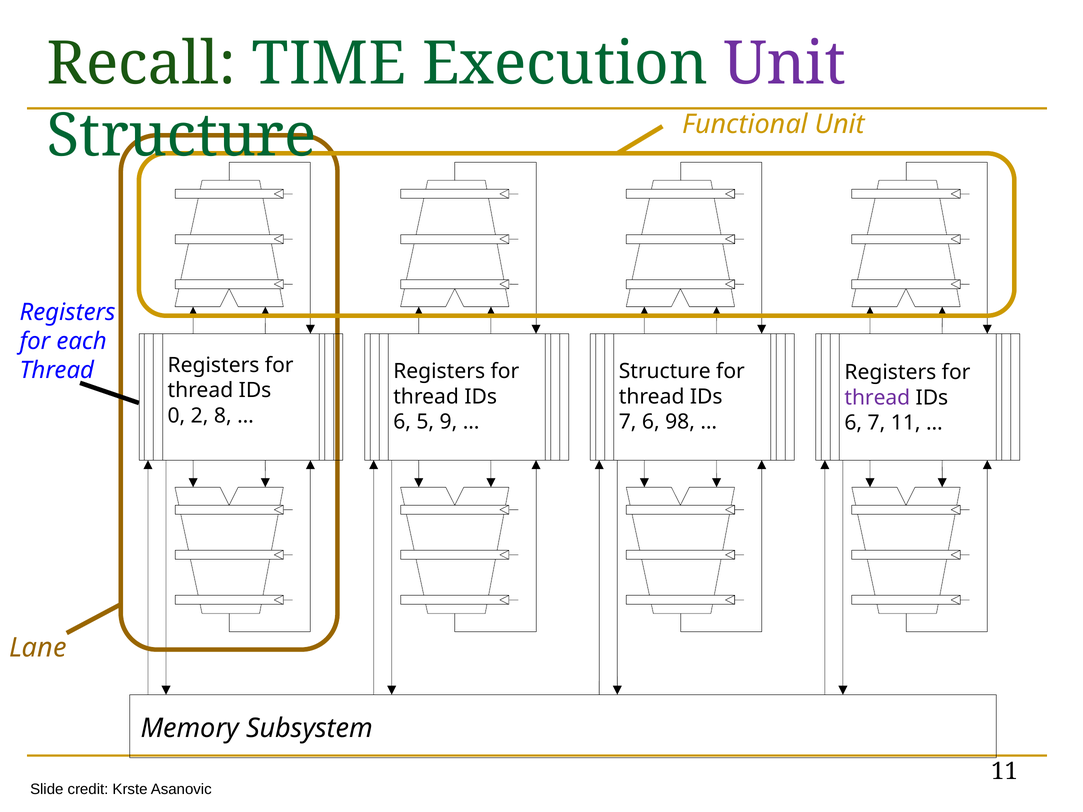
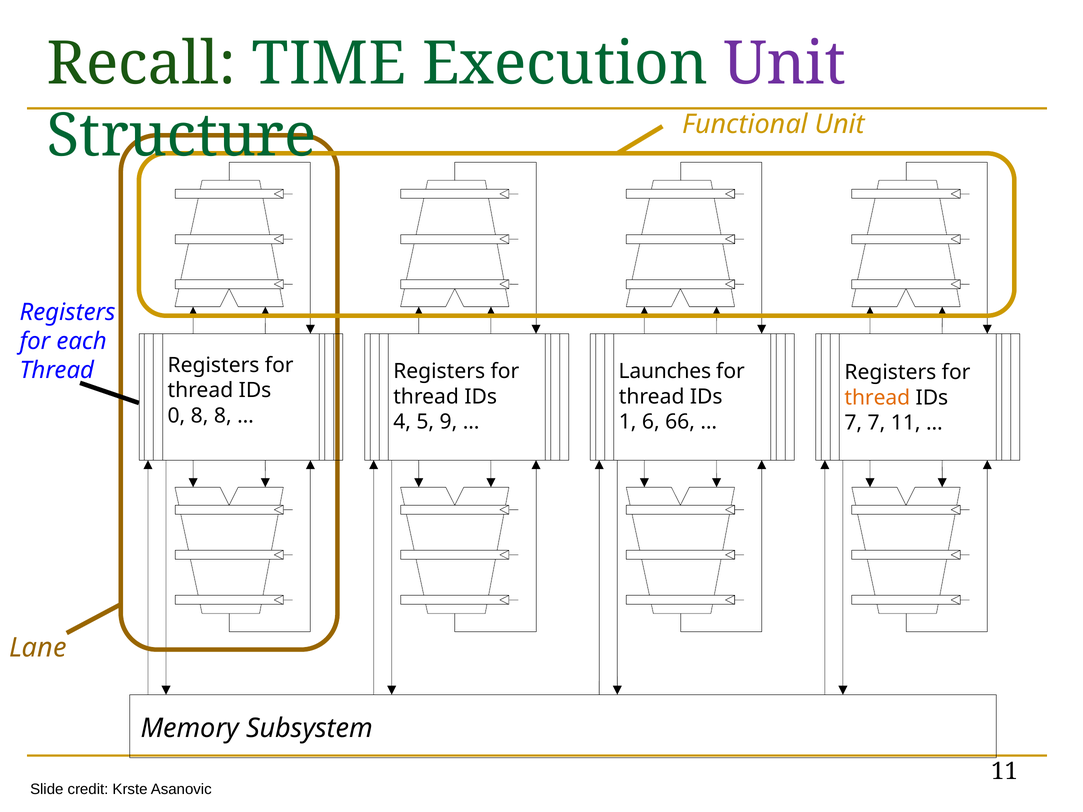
Structure at (665, 371): Structure -> Launches
thread at (877, 398) colour: purple -> orange
0 2: 2 -> 8
6 at (402, 422): 6 -> 4
7 at (628, 422): 7 -> 1
98: 98 -> 66
6 at (853, 423): 6 -> 7
